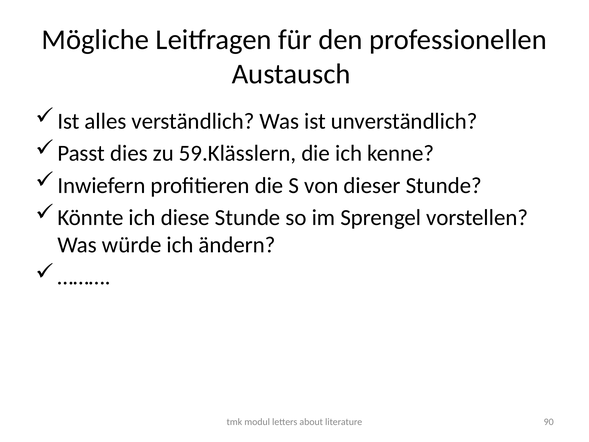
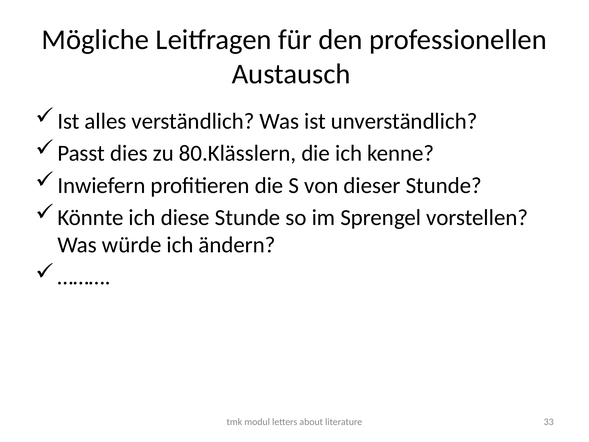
59.Klässlern: 59.Klässlern -> 80.Klässlern
90: 90 -> 33
